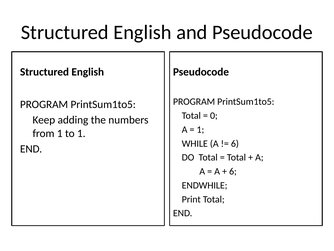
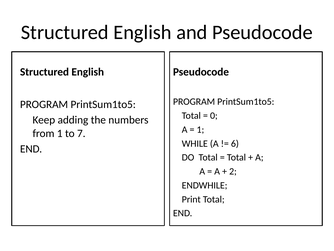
to 1: 1 -> 7
6 at (233, 171): 6 -> 2
